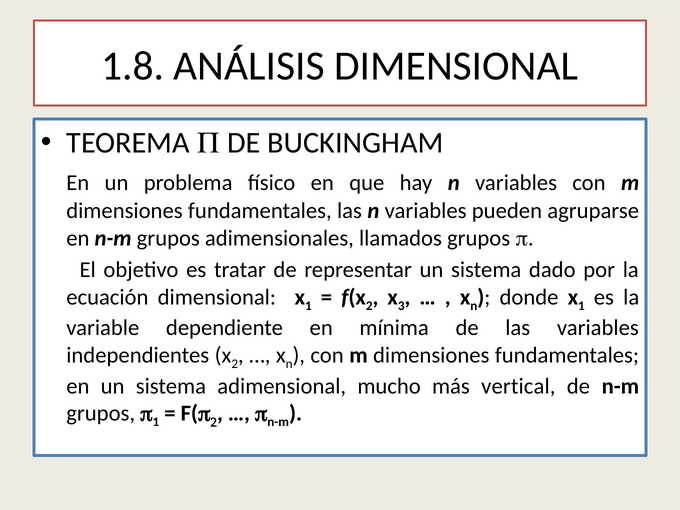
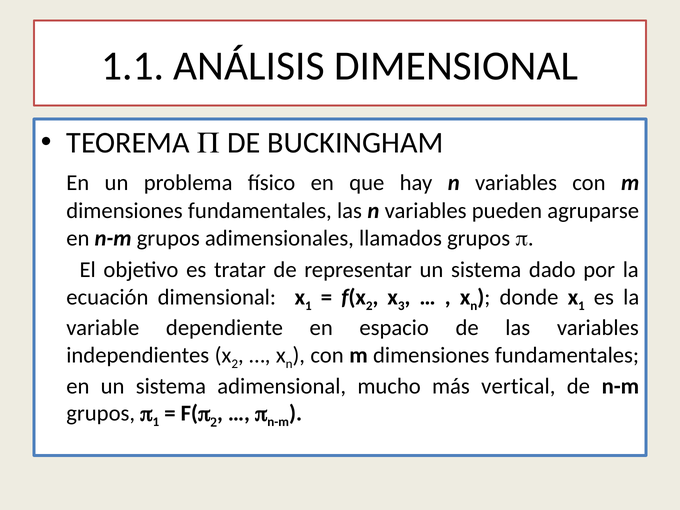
1.8: 1.8 -> 1.1
mínima: mínima -> espacio
